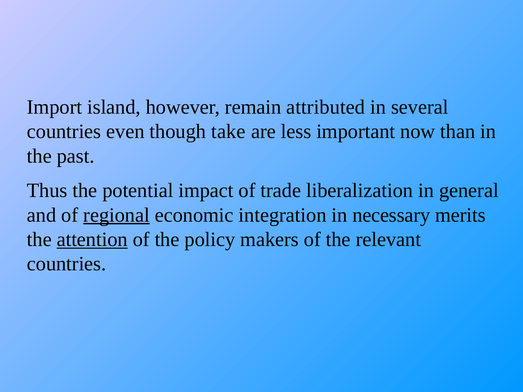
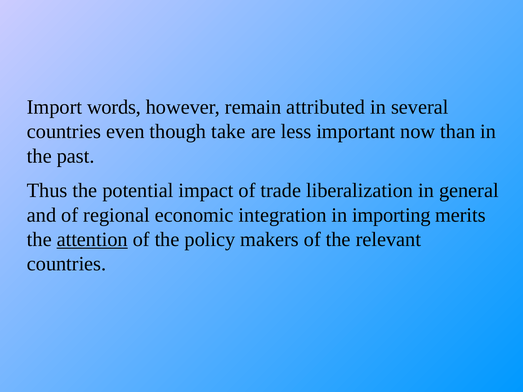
island: island -> words
regional underline: present -> none
necessary: necessary -> importing
